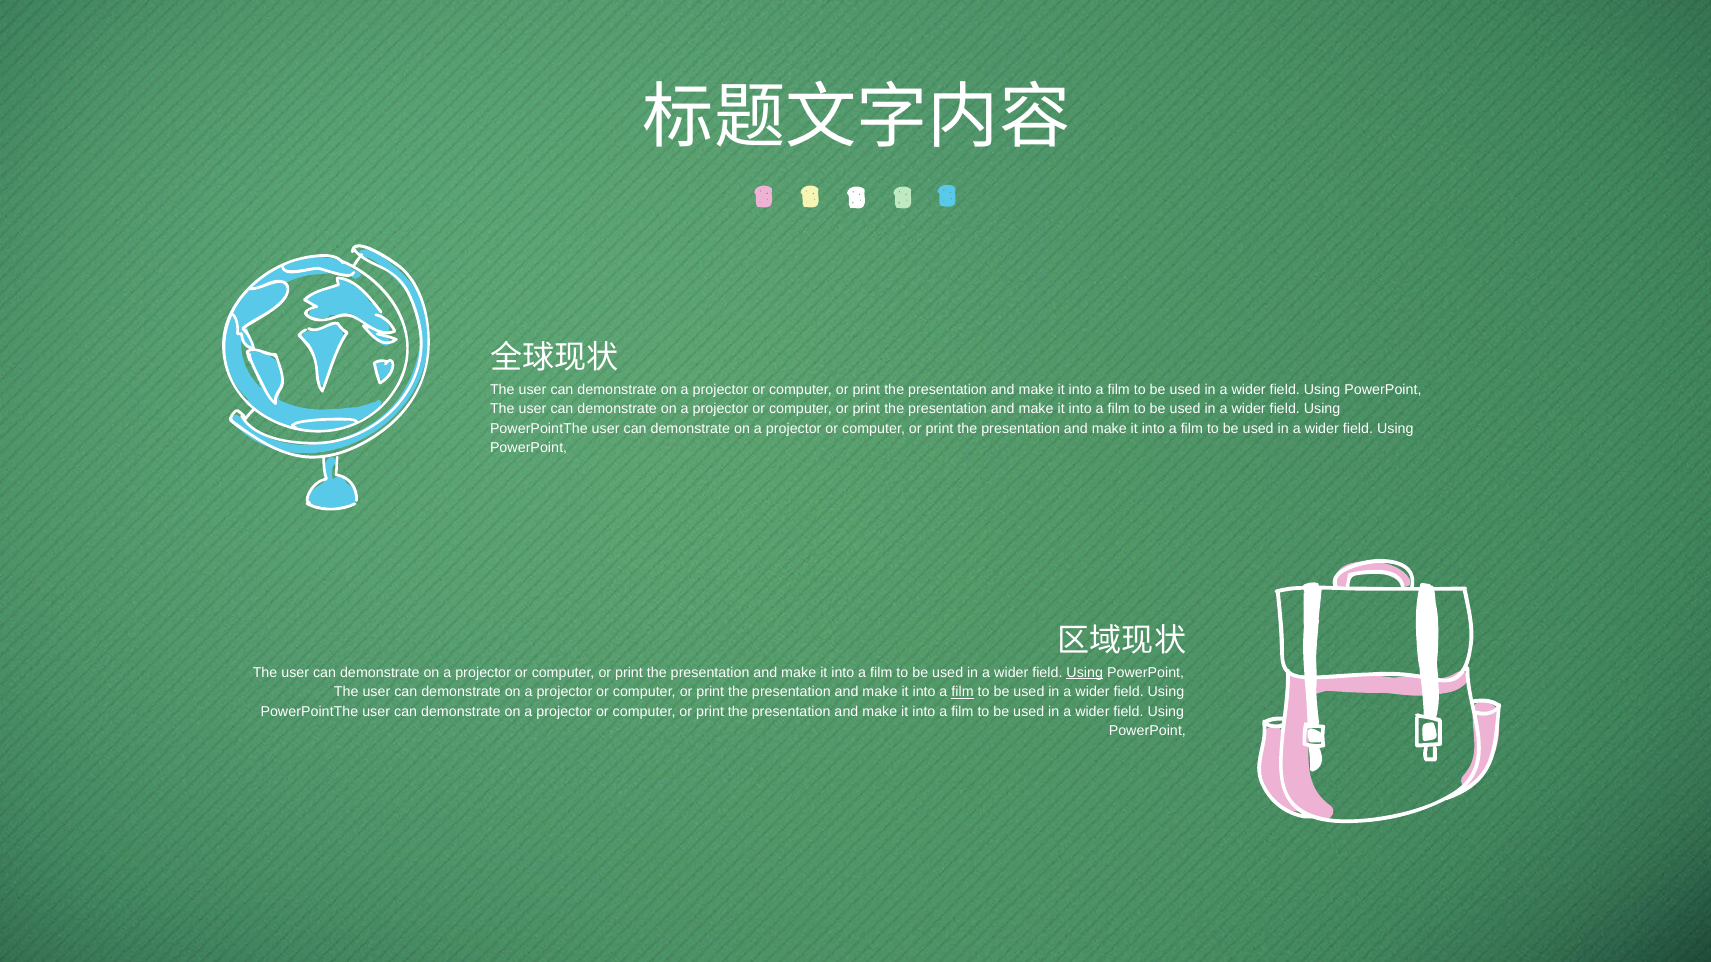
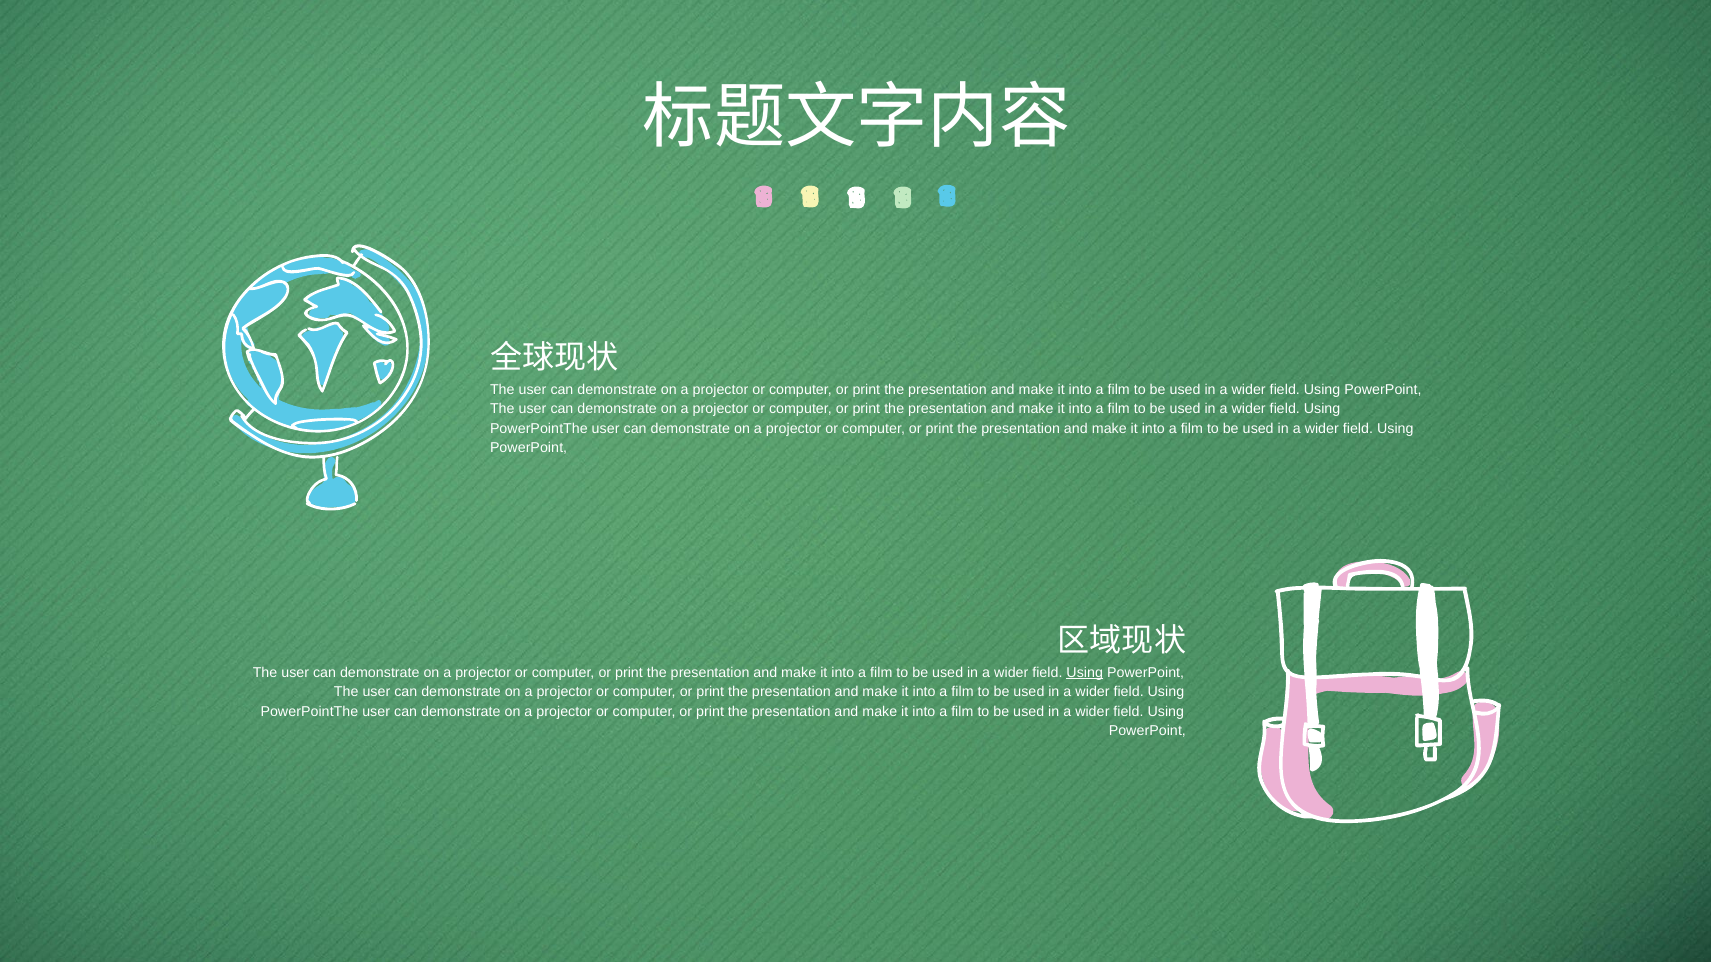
film at (963, 692) underline: present -> none
